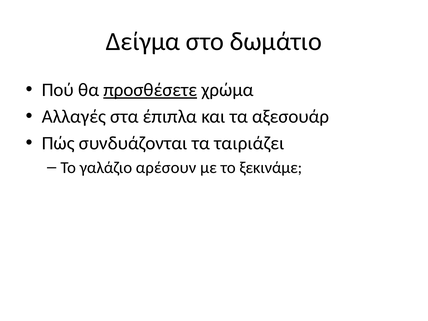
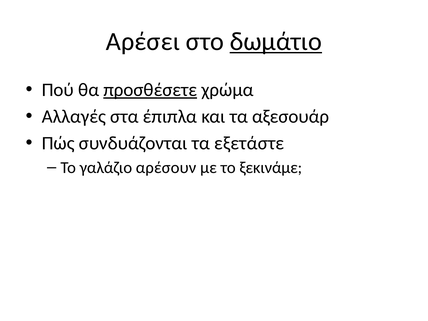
Δείγμα: Δείγμα -> Αρέσει
δωμάτιο underline: none -> present
ταιριάζει: ταιριάζει -> εξετάστε
